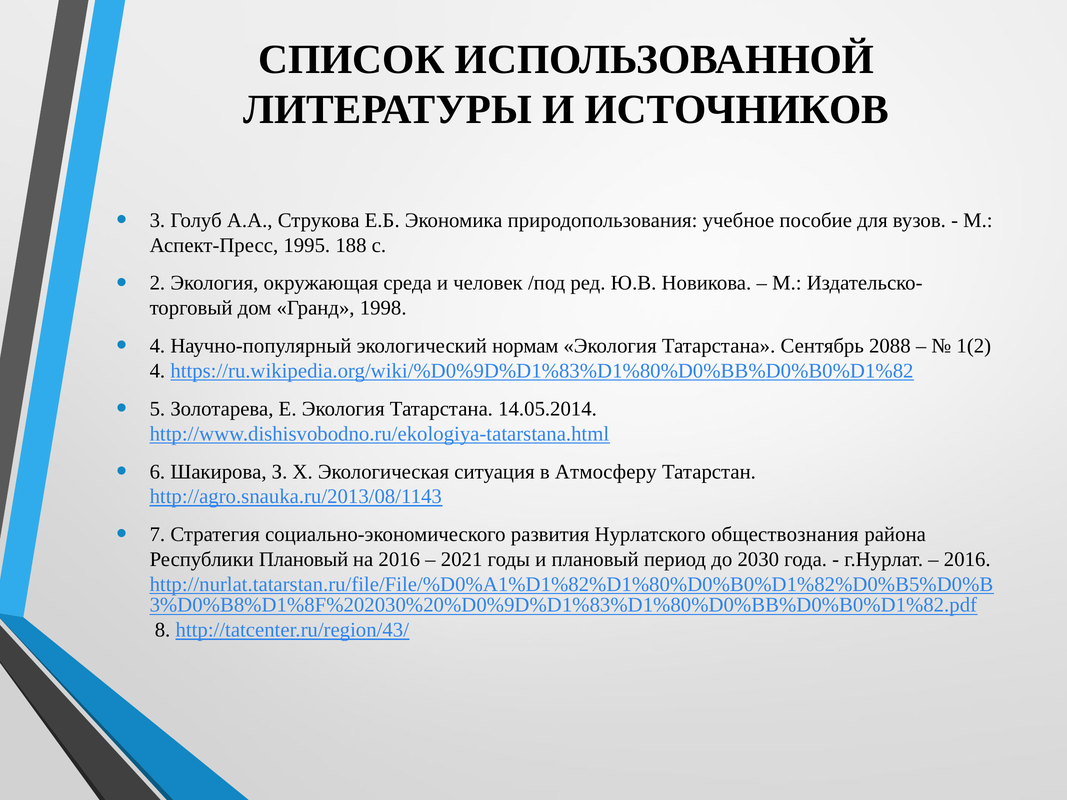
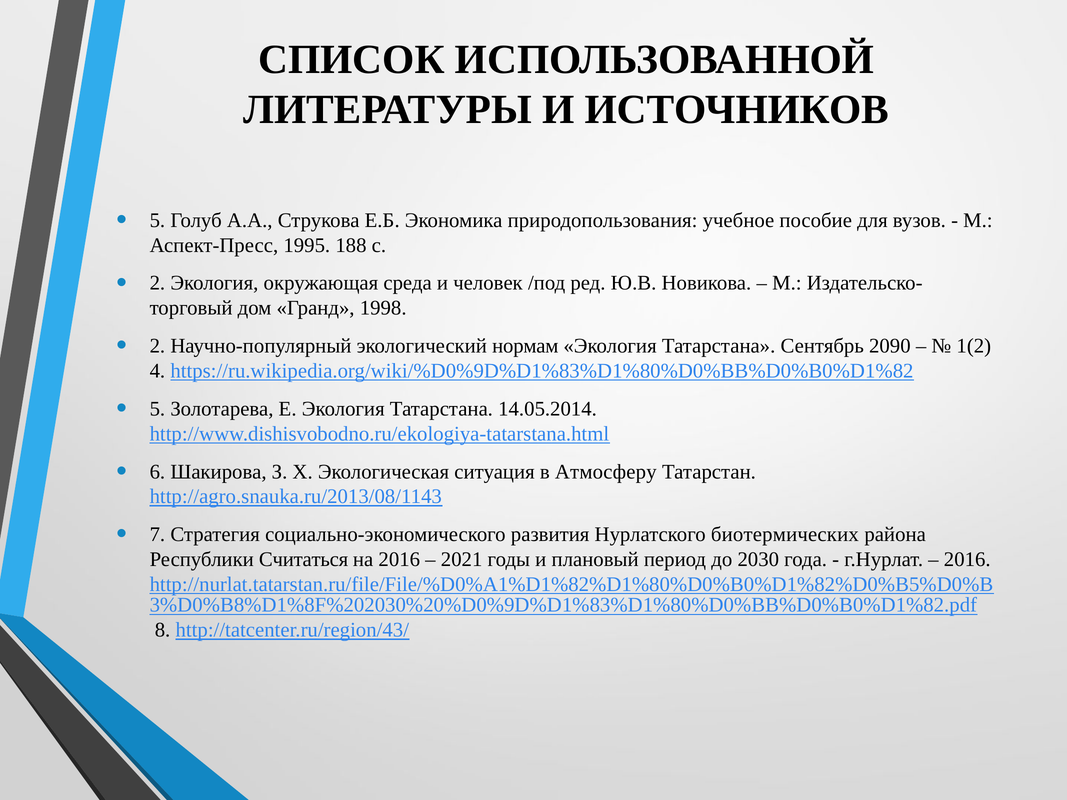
3 at (157, 220): 3 -> 5
4 at (157, 346): 4 -> 2
2088: 2088 -> 2090
обществознания: обществознания -> биотермических
Республики Плановый: Плановый -> Считаться
